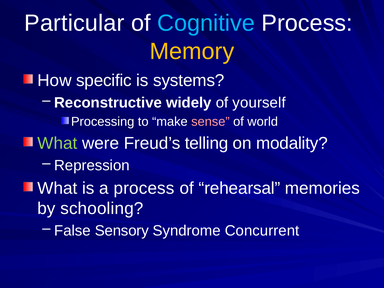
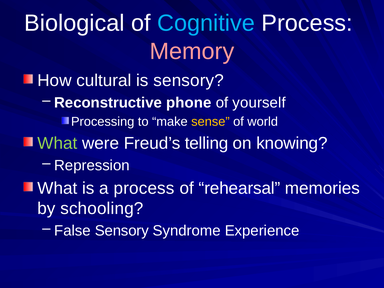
Particular: Particular -> Biological
Memory colour: yellow -> pink
specific: specific -> cultural
is systems: systems -> sensory
widely: widely -> phone
sense colour: pink -> yellow
modality: modality -> knowing
Concurrent: Concurrent -> Experience
